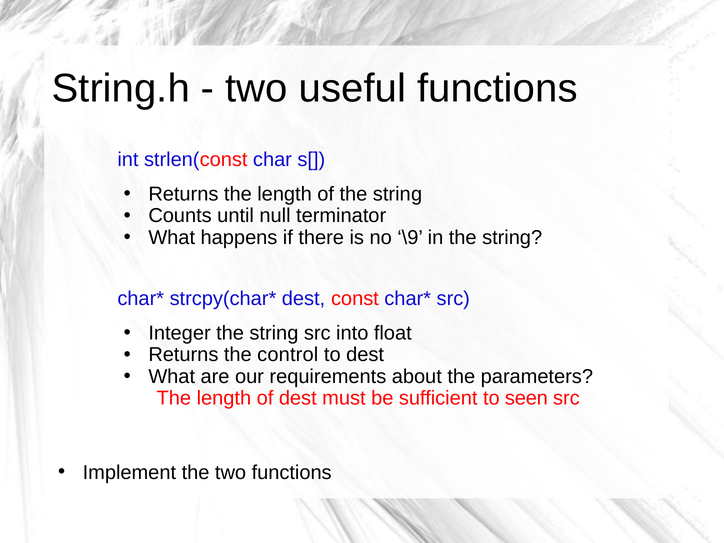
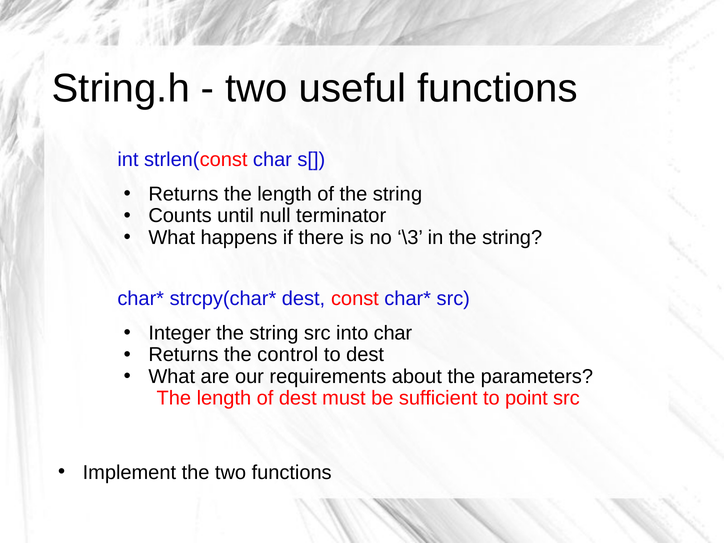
\9: \9 -> \3
into float: float -> char
seen: seen -> point
